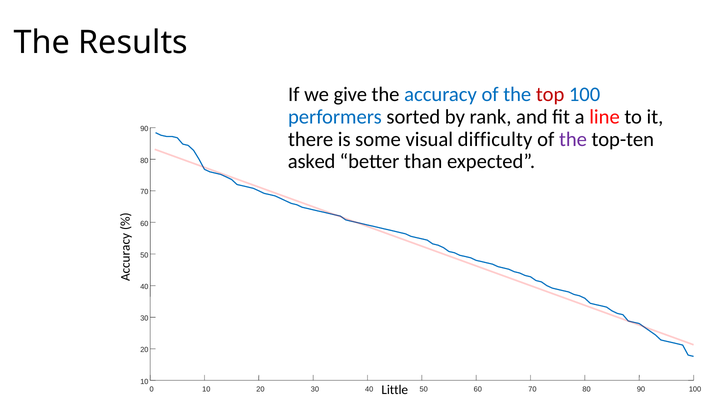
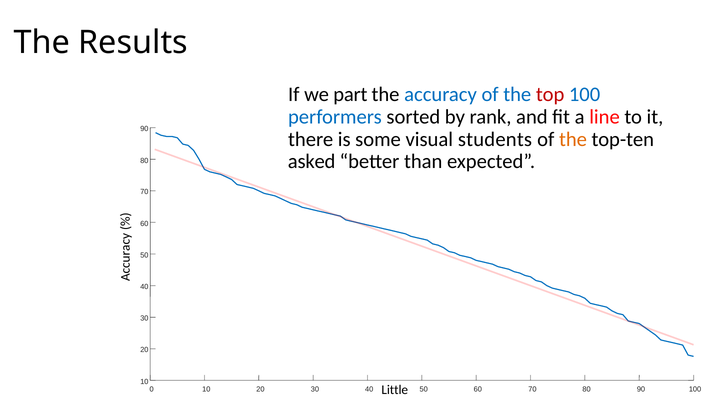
give: give -> part
difficulty: difficulty -> students
the at (573, 139) colour: purple -> orange
